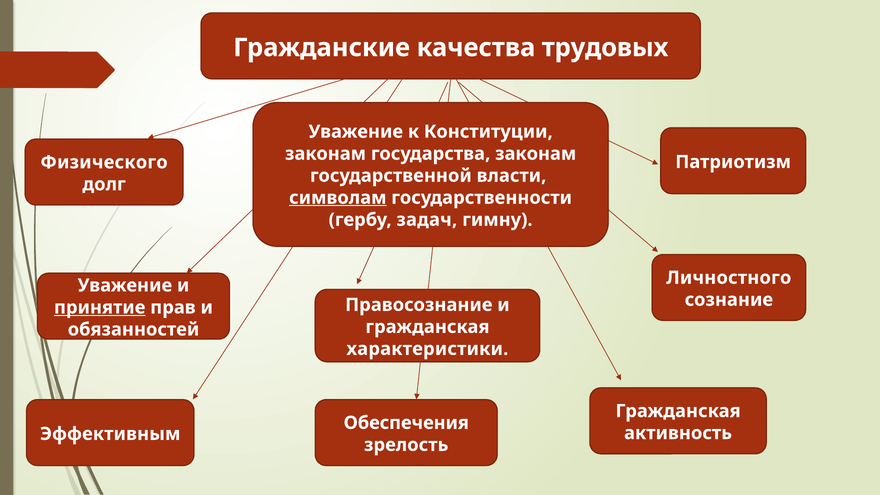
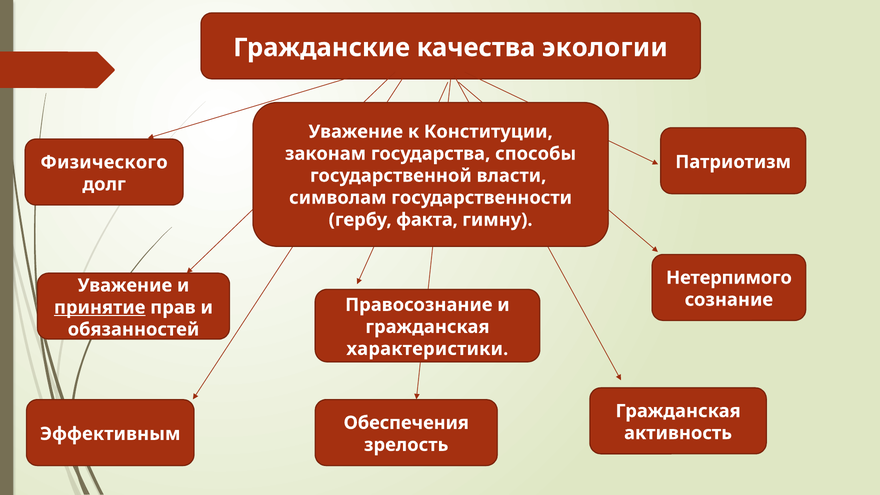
трудовых: трудовых -> экологии
государства законам: законам -> способы
символам underline: present -> none
задач: задач -> факта
Личностного: Личностного -> Нетерпимого
